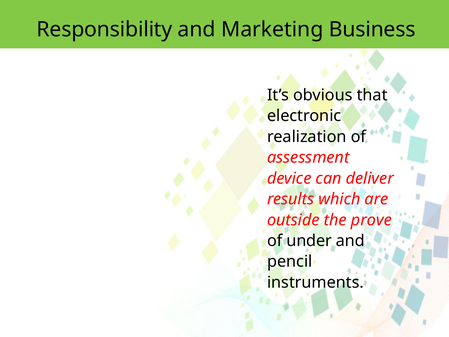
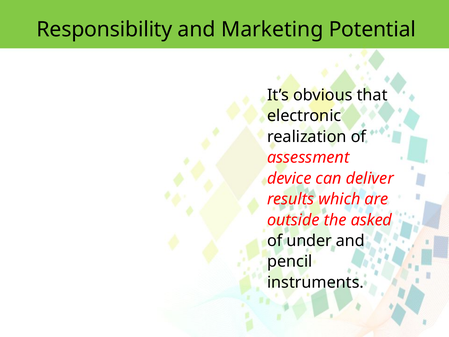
Business: Business -> Potential
prove: prove -> asked
